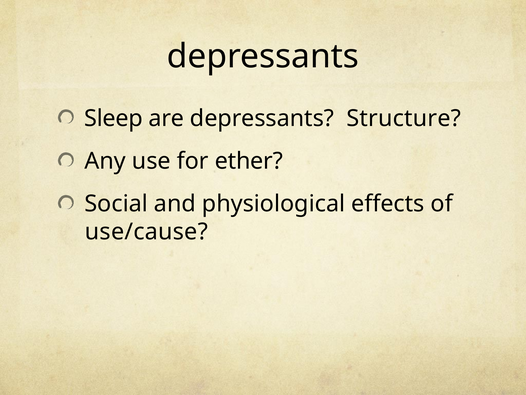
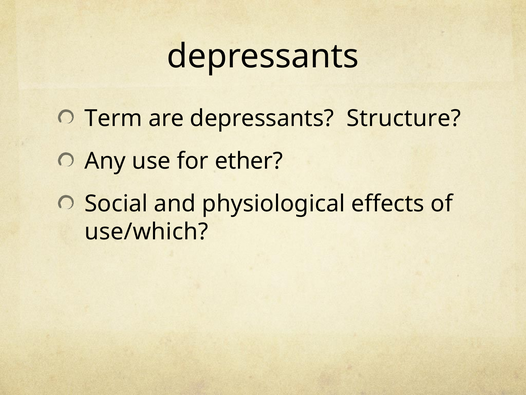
Sleep: Sleep -> Term
use/cause: use/cause -> use/which
